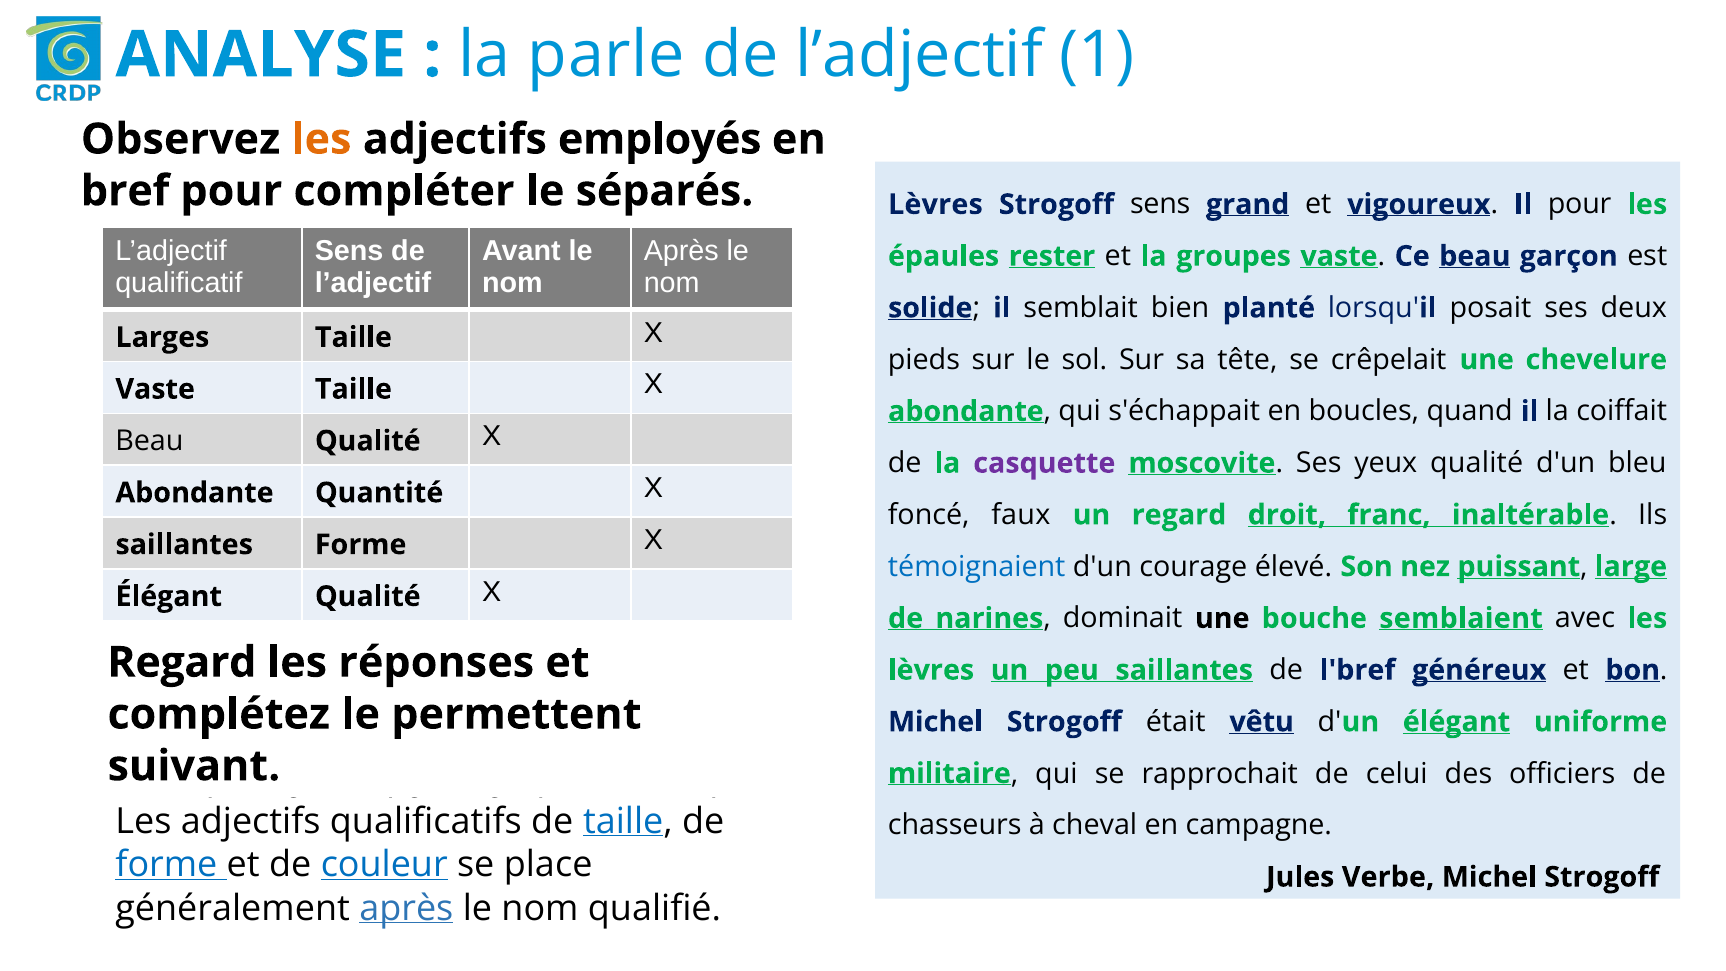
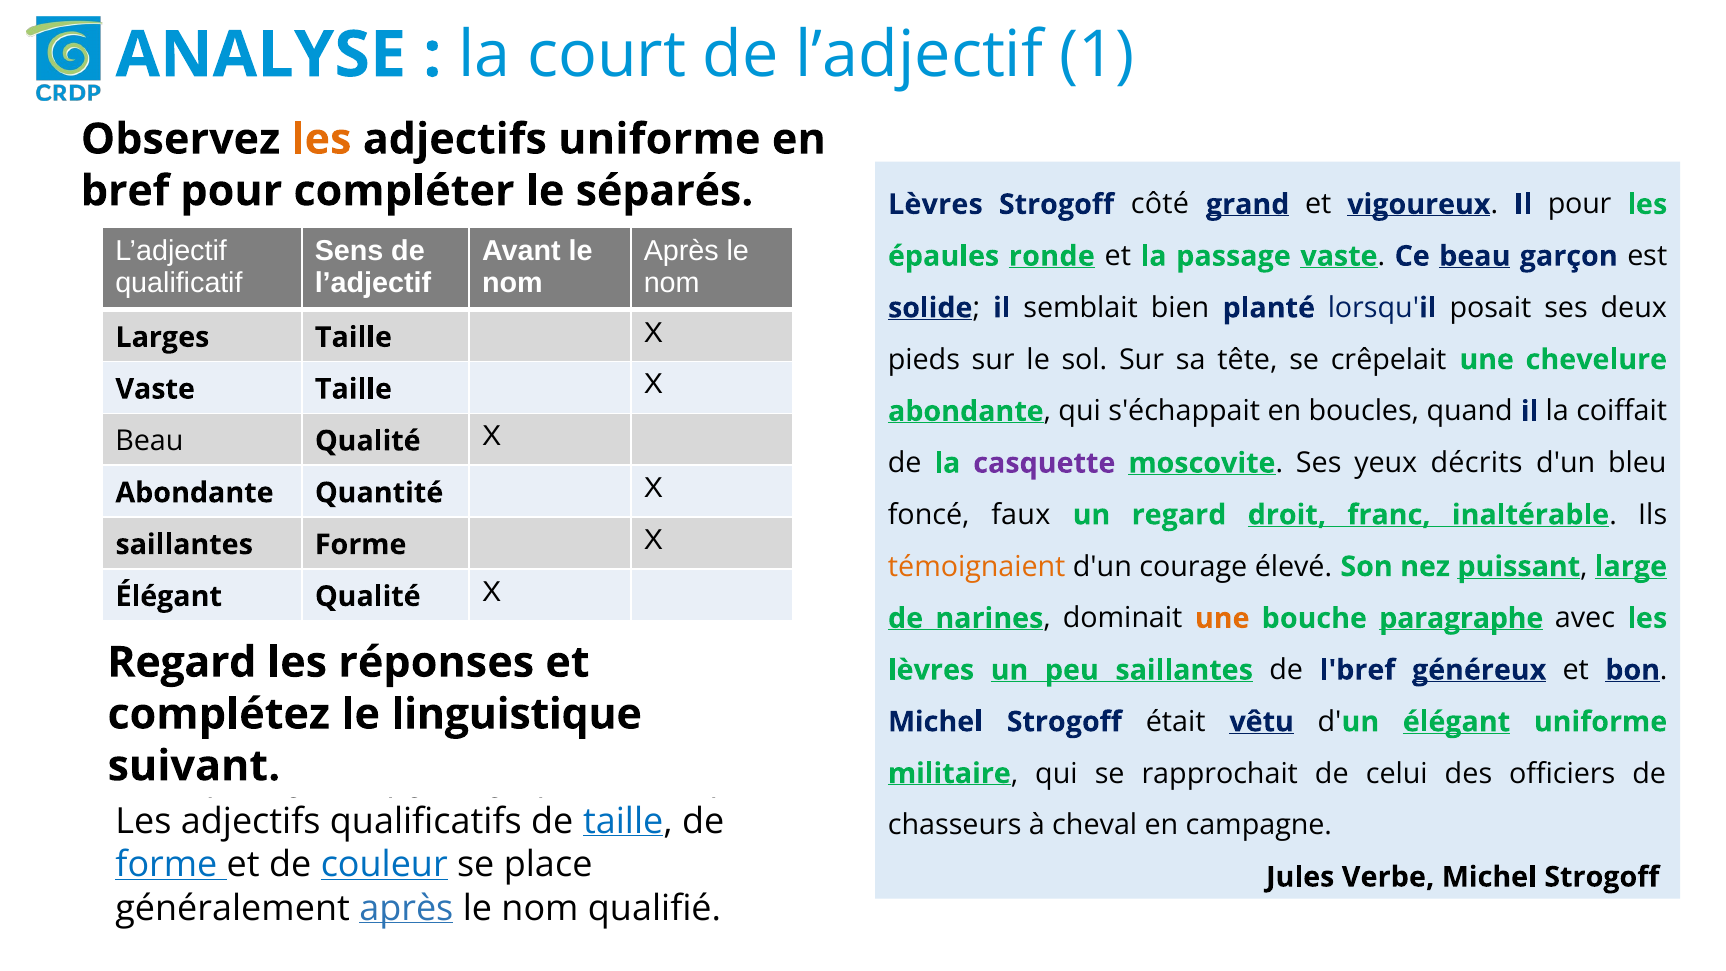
parle: parle -> court
adjectifs employés: employés -> uniforme
Strogoff sens: sens -> côté
rester: rester -> ronde
groupes: groupes -> passage
yeux qualité: qualité -> décrits
témoignaient colour: blue -> orange
une at (1222, 618) colour: black -> orange
semblaient: semblaient -> paragraphe
permettent: permettent -> linguistique
